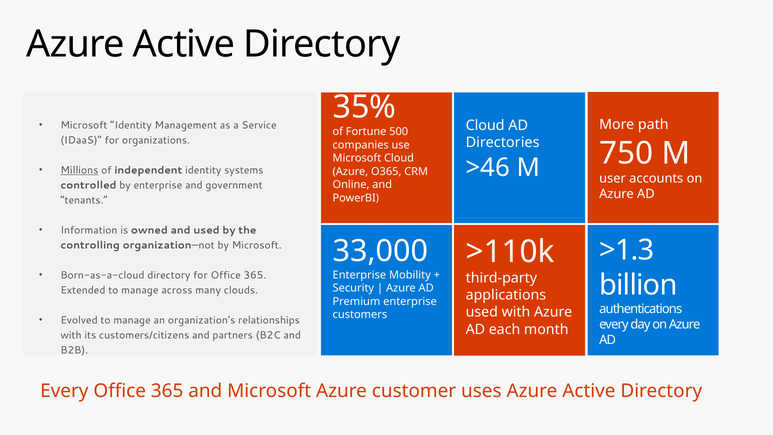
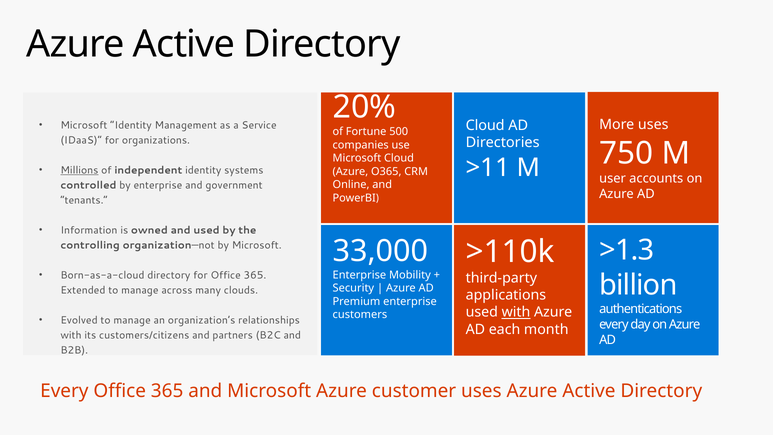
35%: 35% -> 20%
More path: path -> uses
>46: >46 -> >11
with at (516, 312) underline: none -> present
